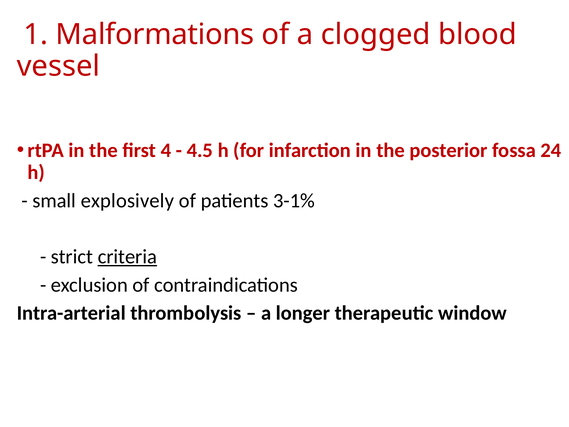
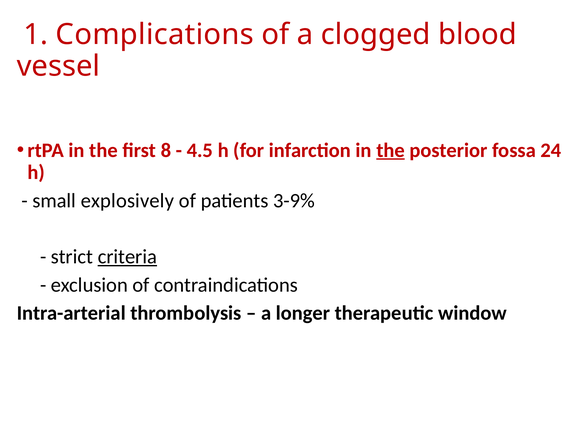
Malformations: Malformations -> Complications
4: 4 -> 8
the at (391, 150) underline: none -> present
3-1%: 3-1% -> 3-9%
